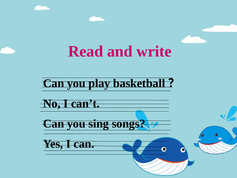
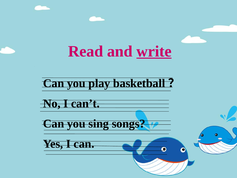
write underline: none -> present
